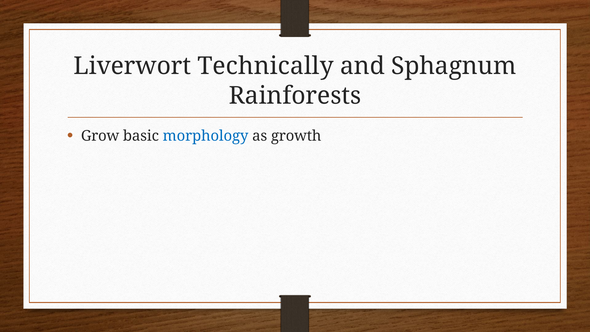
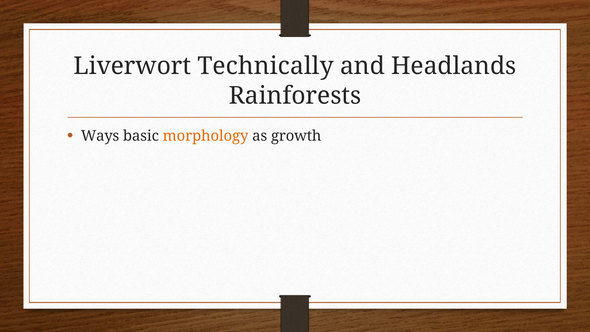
Sphagnum: Sphagnum -> Headlands
Grow: Grow -> Ways
morphology colour: blue -> orange
